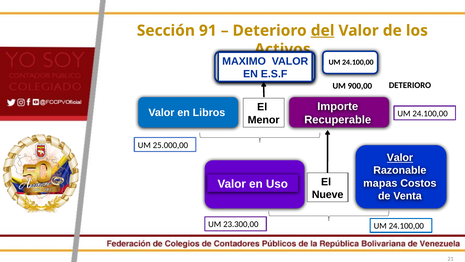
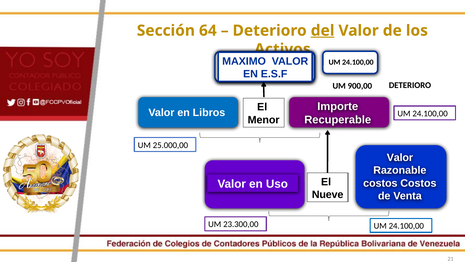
91: 91 -> 64
Valor at (400, 157) underline: present -> none
mapas at (380, 183): mapas -> costos
